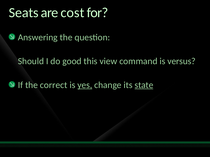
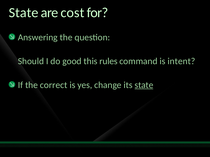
Seats at (24, 13): Seats -> State
view: view -> rules
versus: versus -> intent
yes underline: present -> none
